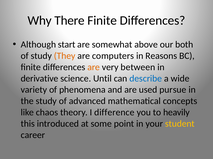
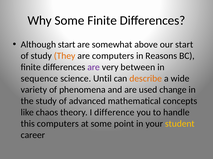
Why There: There -> Some
our both: both -> start
are at (94, 67) colour: orange -> purple
derivative: derivative -> sequence
describe colour: blue -> orange
pursue: pursue -> change
heavily: heavily -> handle
this introduced: introduced -> computers
